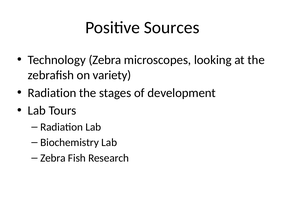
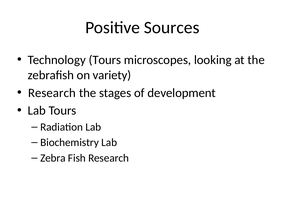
Technology Zebra: Zebra -> Tours
Radiation at (52, 93): Radiation -> Research
